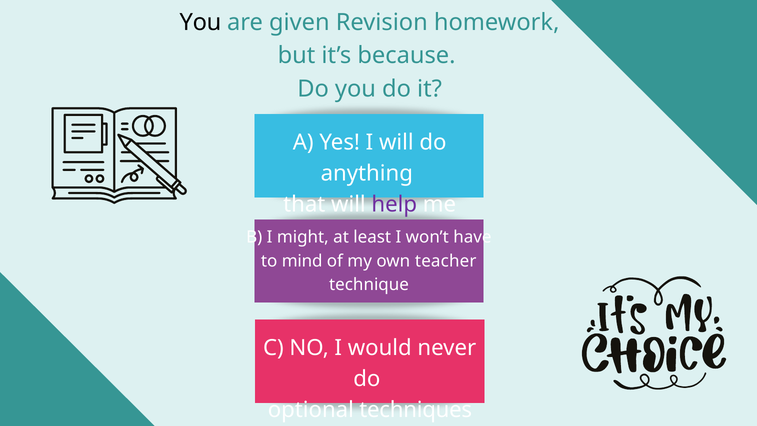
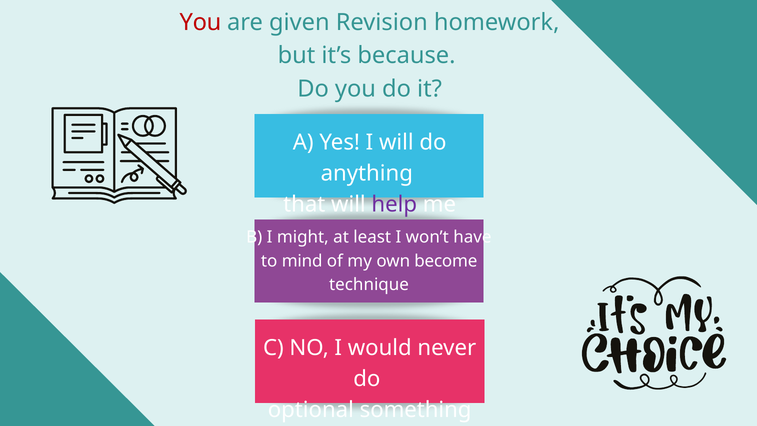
You at (200, 23) colour: black -> red
teacher: teacher -> become
techniques: techniques -> something
